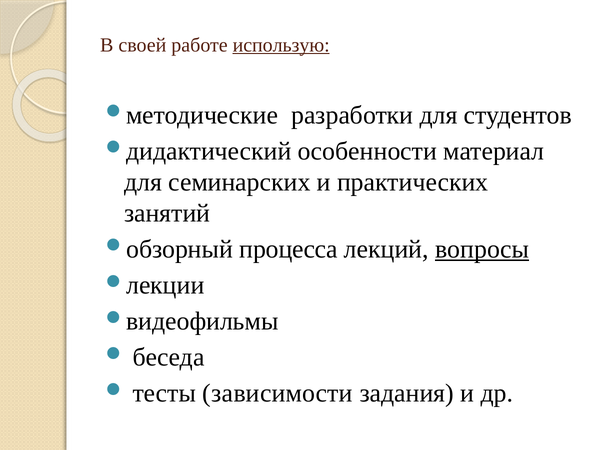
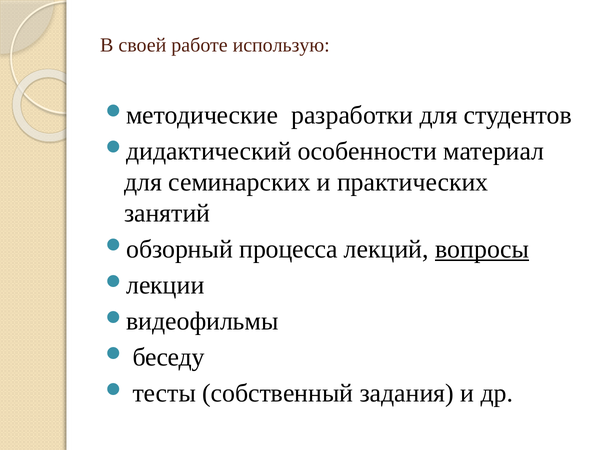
использую underline: present -> none
беседа: беседа -> беседу
зависимости: зависимости -> собственный
